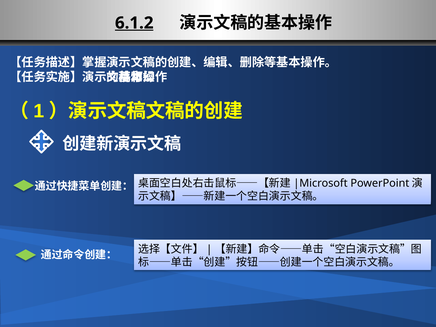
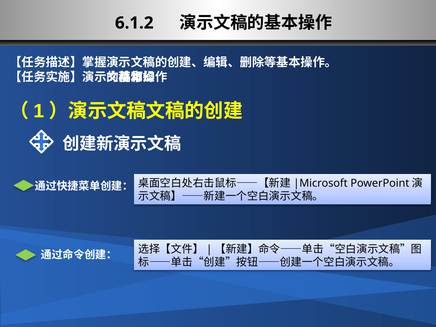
6.1.2 underline: present -> none
